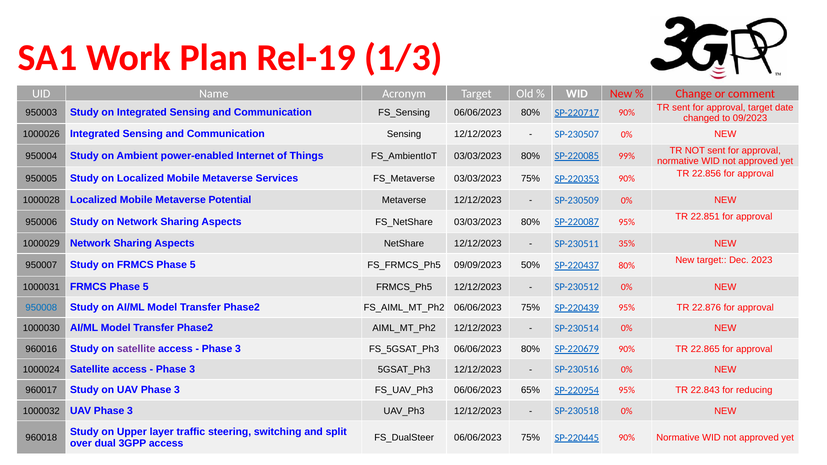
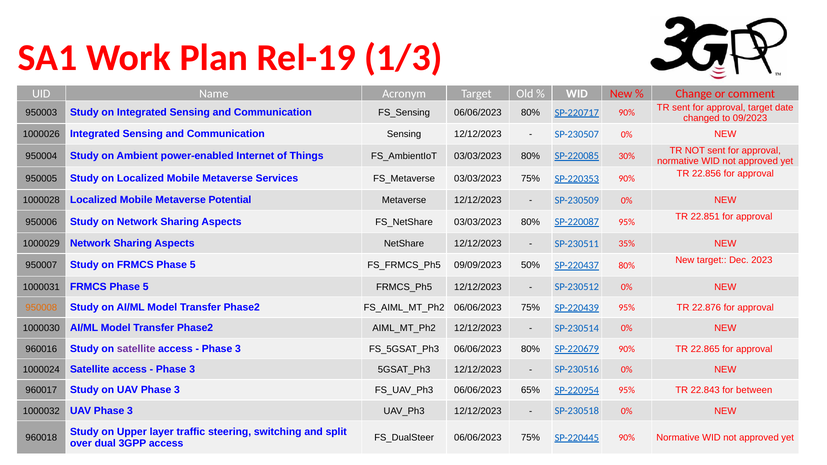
99%: 99% -> 30%
950008 colour: blue -> orange
reducing: reducing -> between
